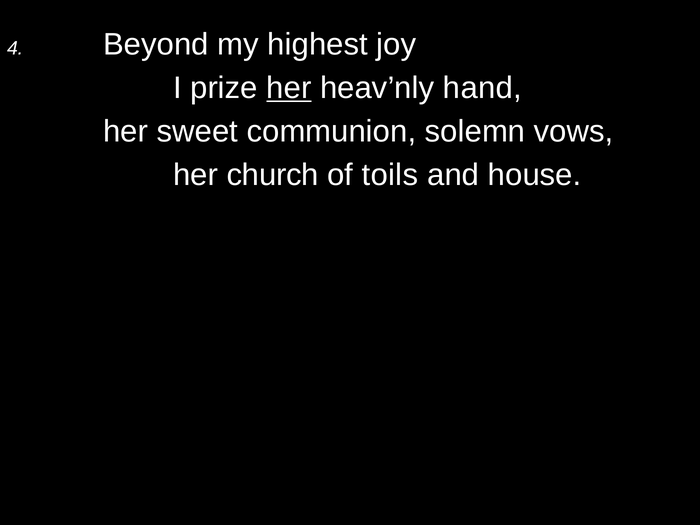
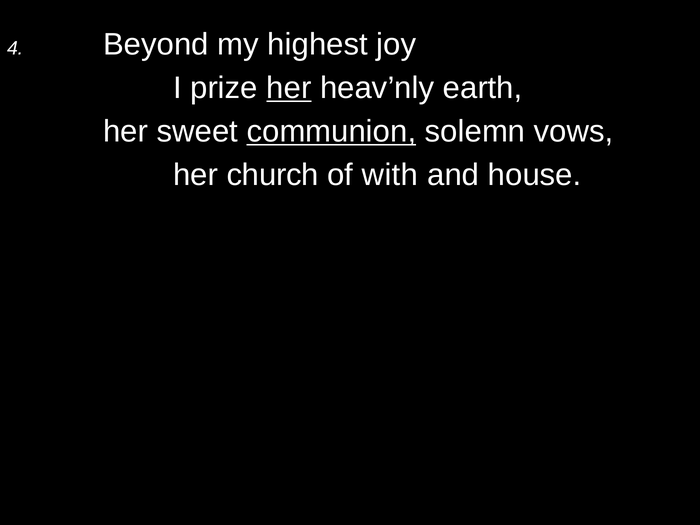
hand: hand -> earth
communion underline: none -> present
toils: toils -> with
